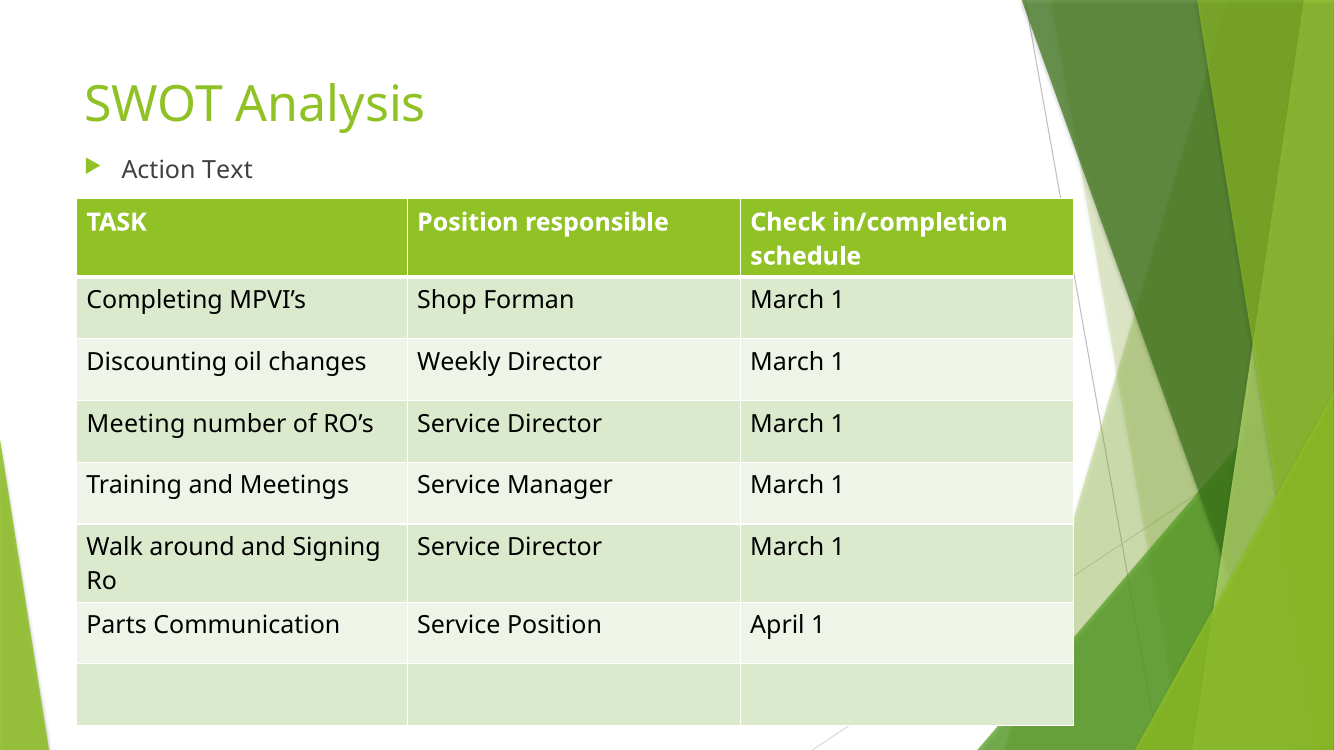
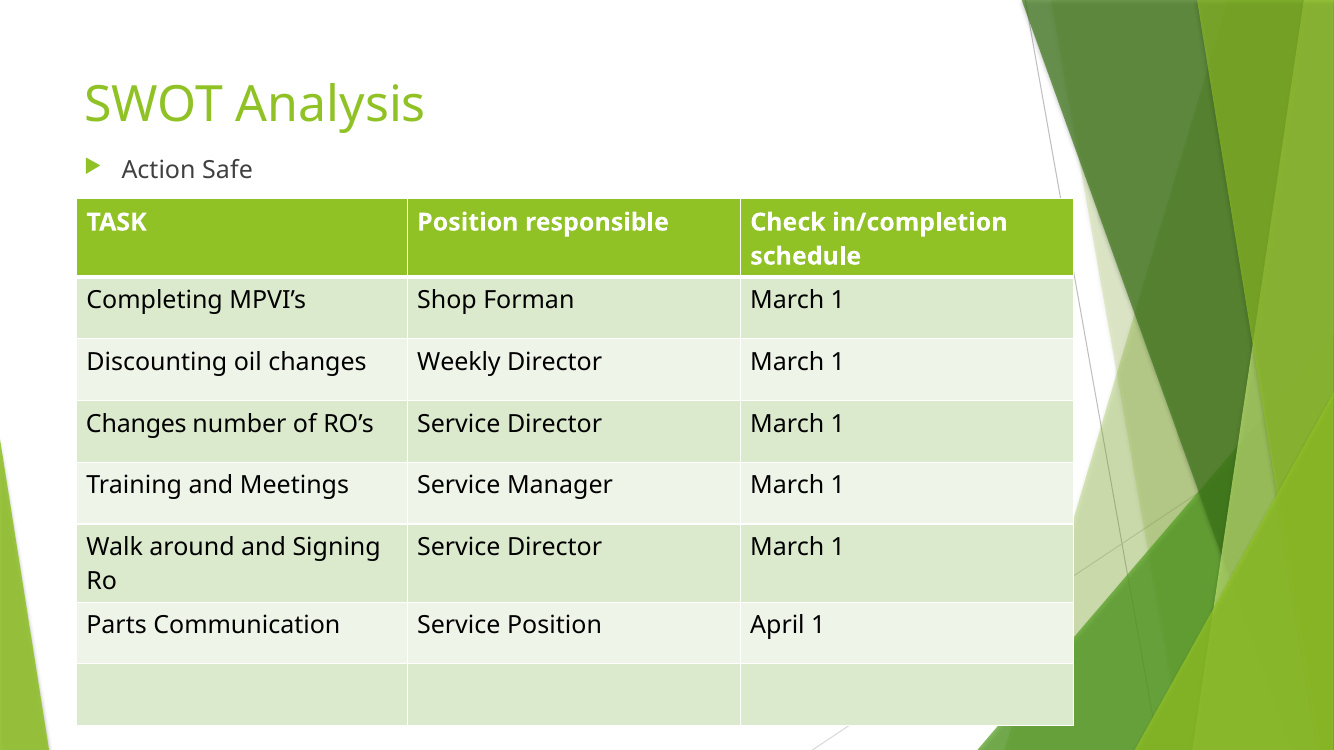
Text: Text -> Safe
Meeting at (136, 424): Meeting -> Changes
